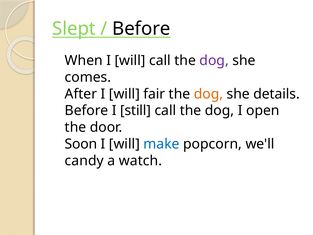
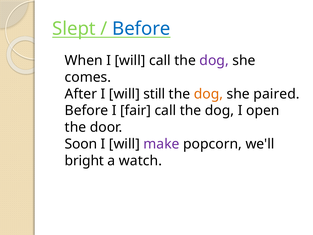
Before at (141, 29) colour: black -> blue
fair: fair -> still
details: details -> paired
still: still -> fair
make colour: blue -> purple
candy: candy -> bright
